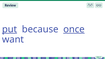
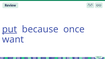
once underline: present -> none
